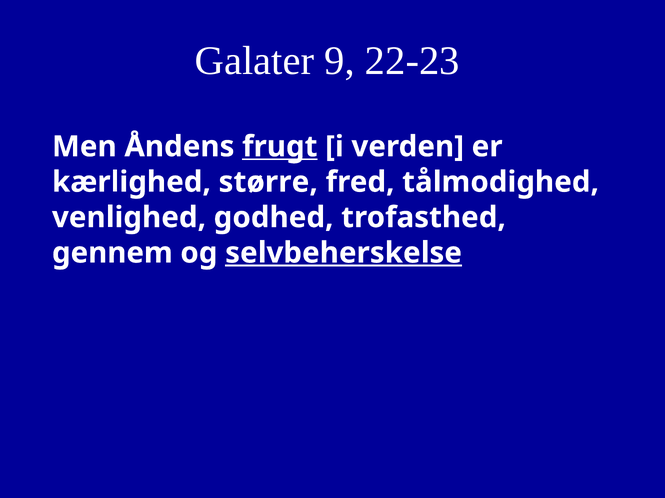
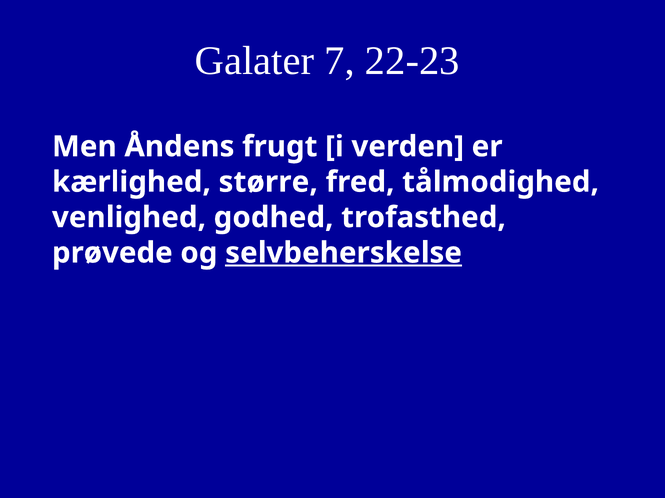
9: 9 -> 7
frugt underline: present -> none
gennem: gennem -> prøvede
